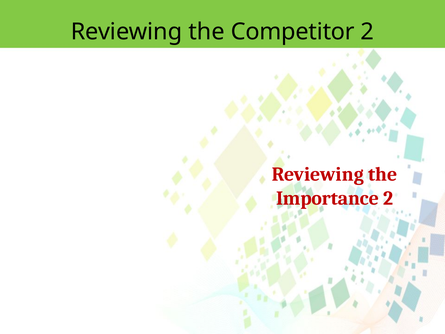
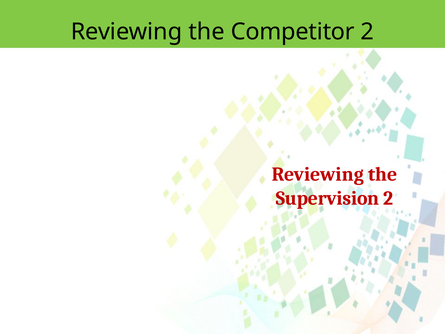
Importance: Importance -> Supervision
